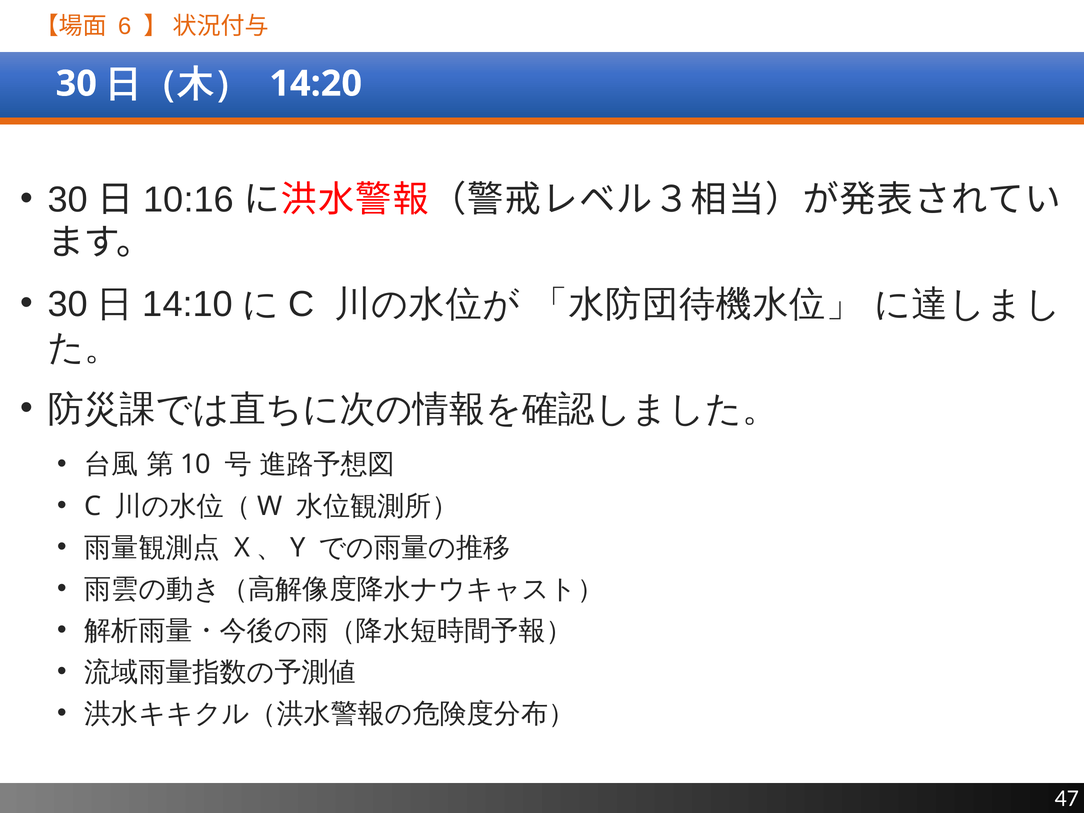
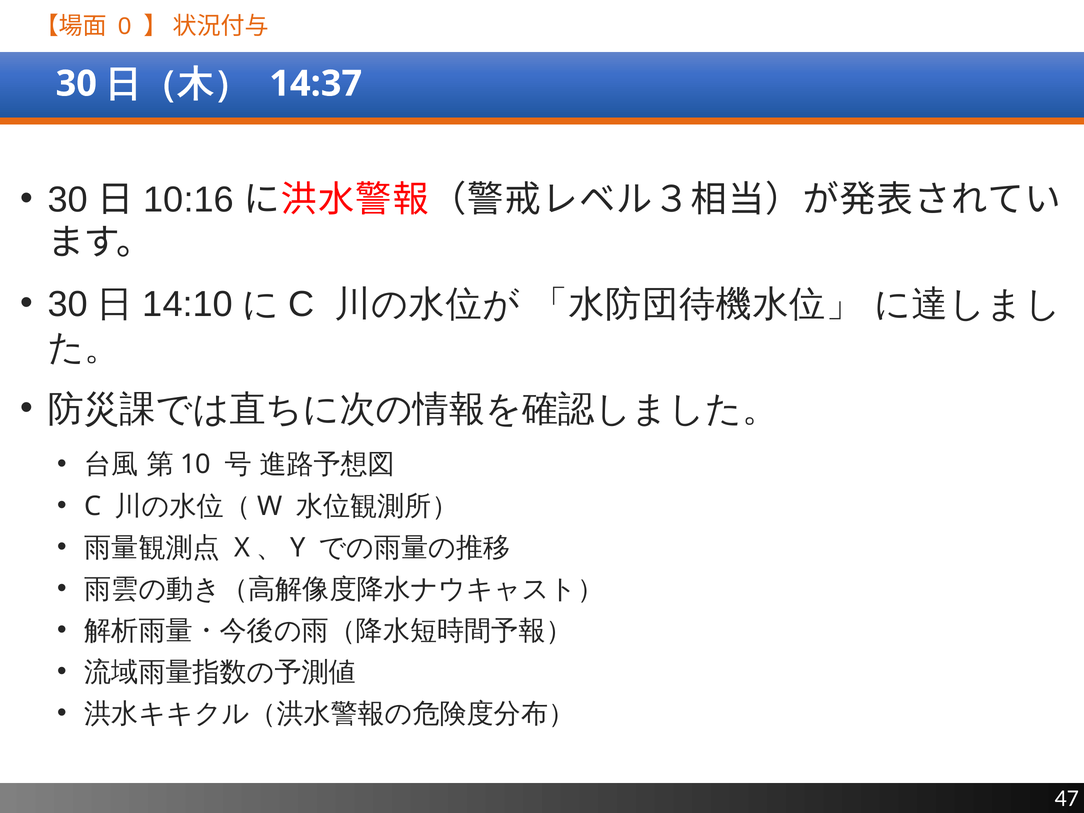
6: 6 -> 0
14:20: 14:20 -> 14:37
